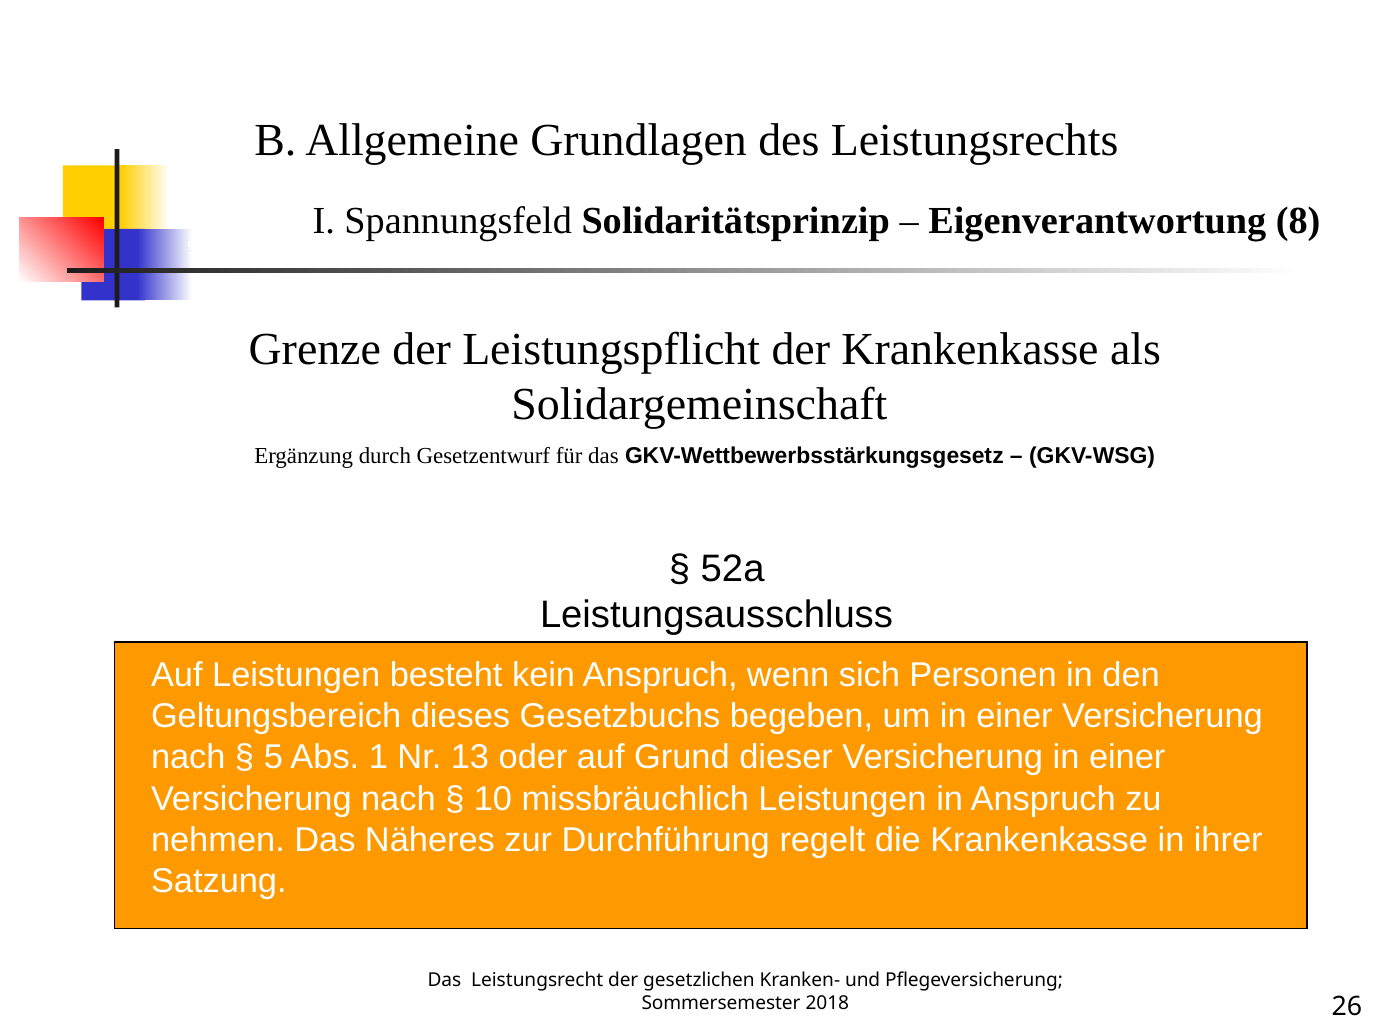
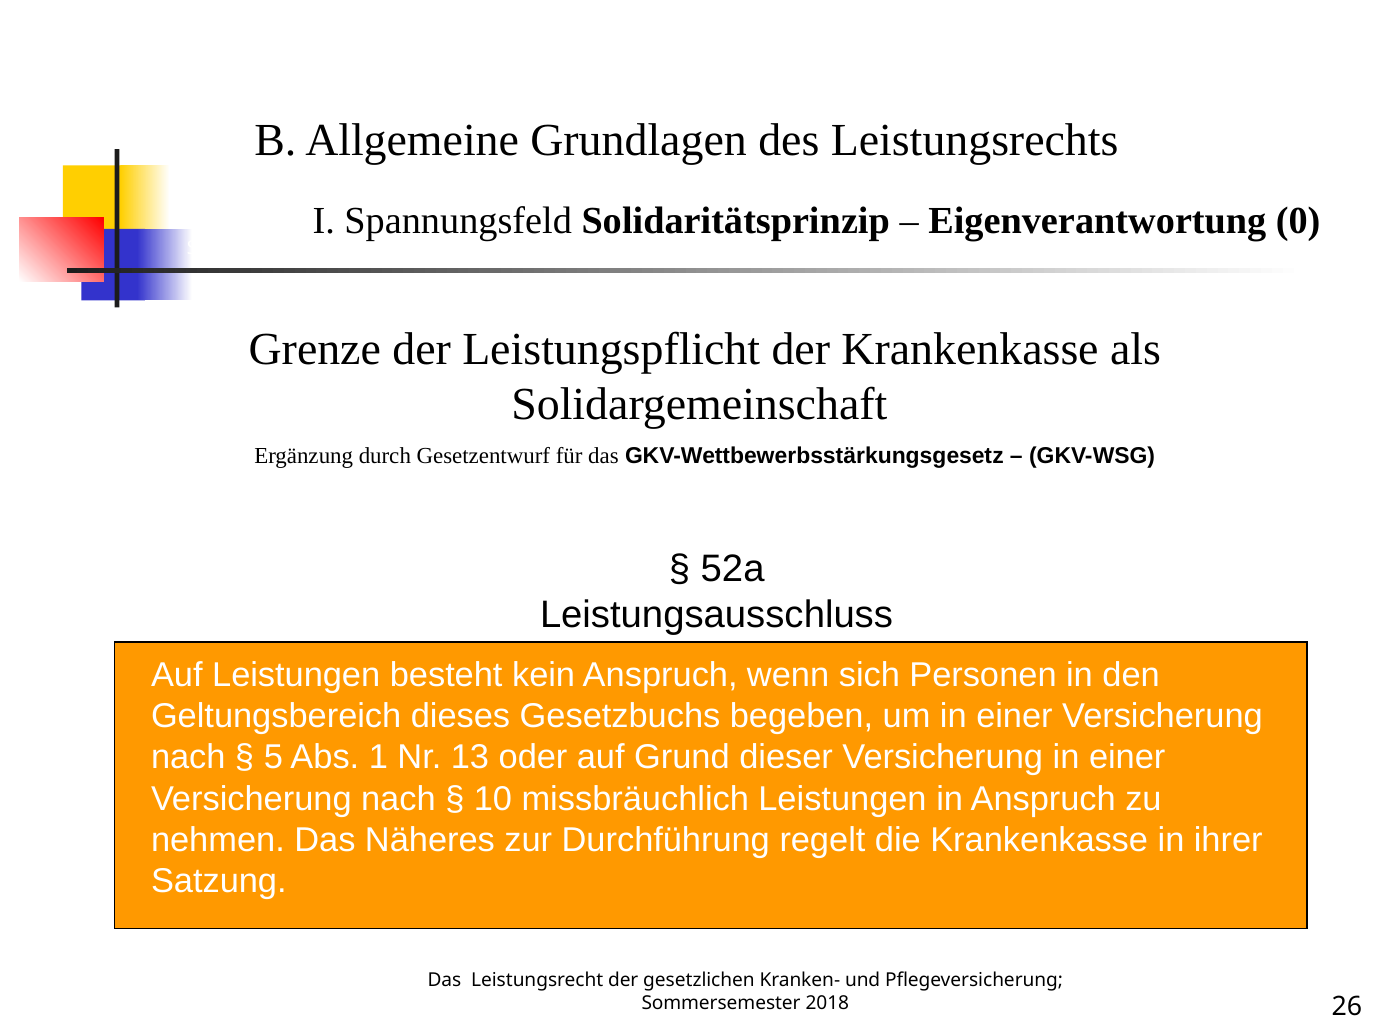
8: 8 -> 0
